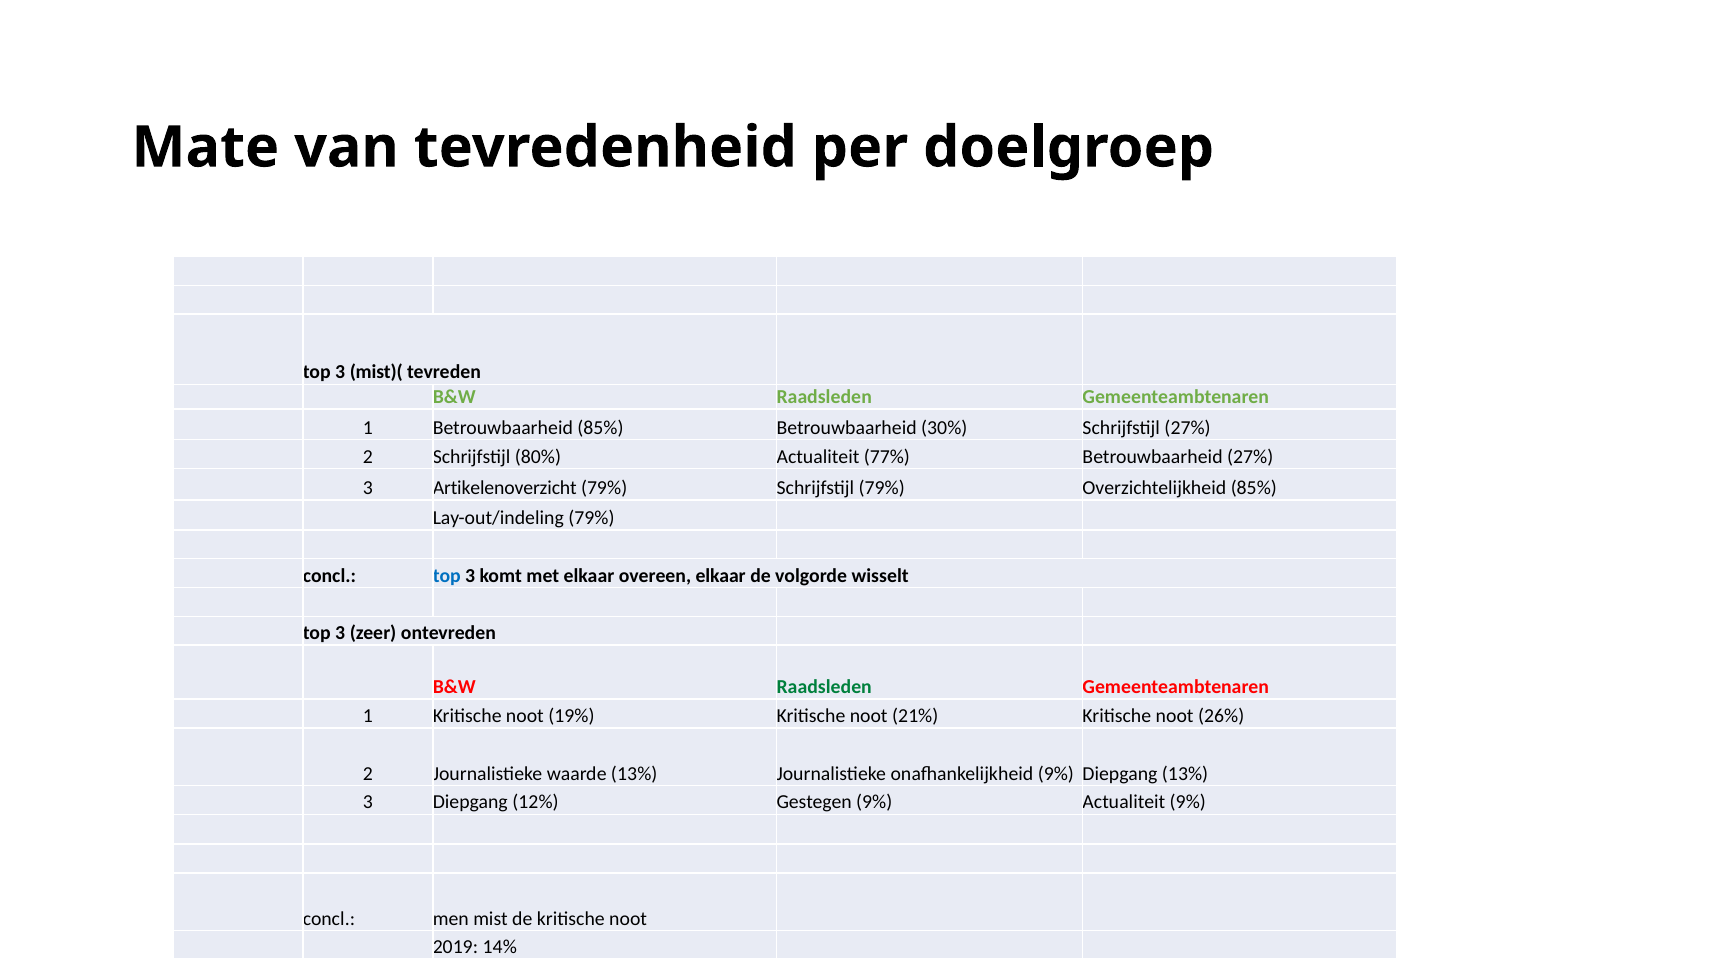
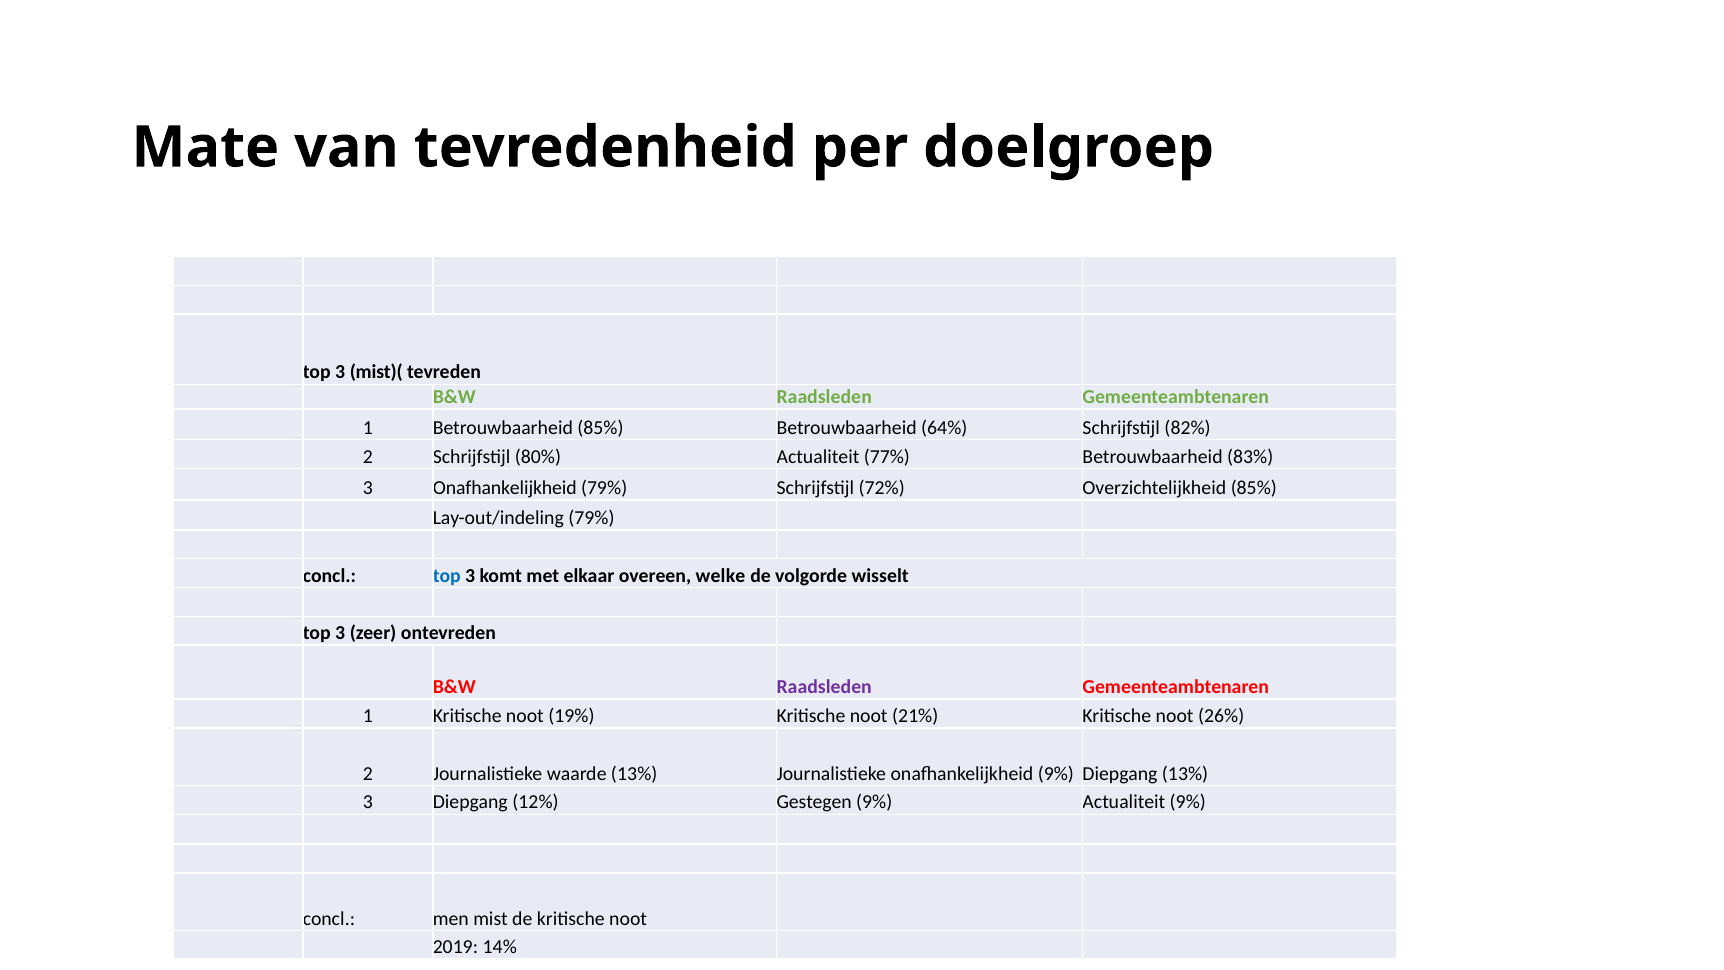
30%: 30% -> 64%
Schrijfstijl 27%: 27% -> 82%
Betrouwbaarheid 27%: 27% -> 83%
3 Artikelenoverzicht: Artikelenoverzicht -> Onafhankelijkheid
Schrijfstijl 79%: 79% -> 72%
overeen elkaar: elkaar -> welke
Raadsleden at (824, 687) colour: green -> purple
